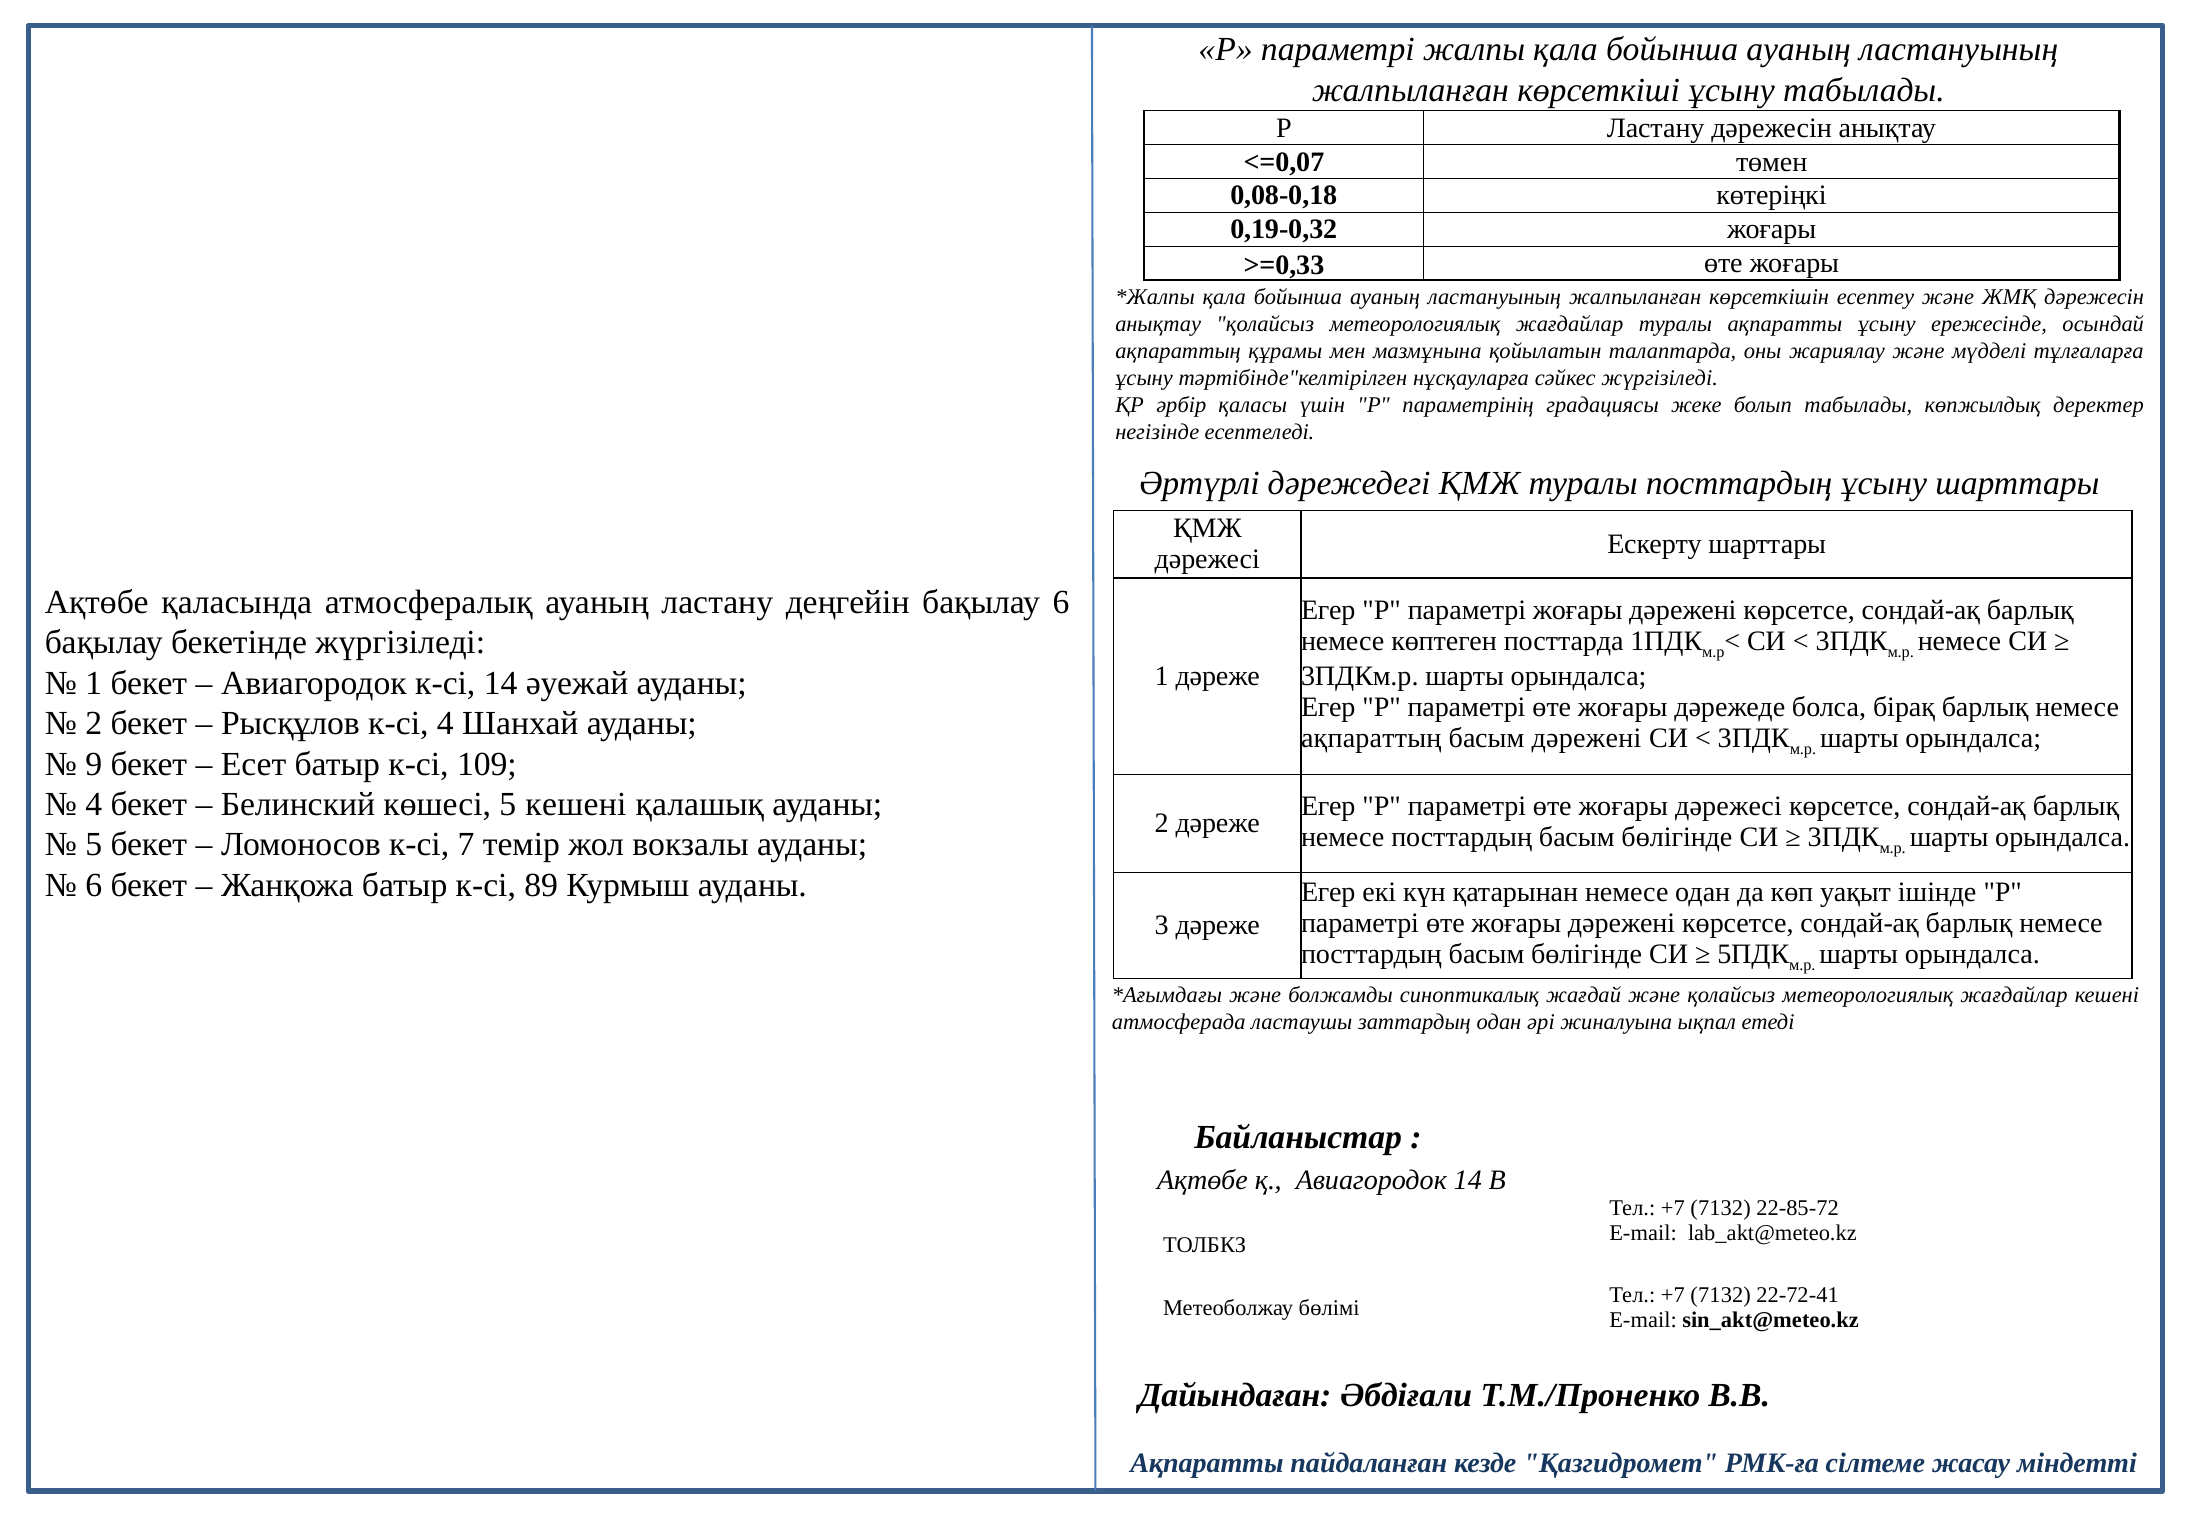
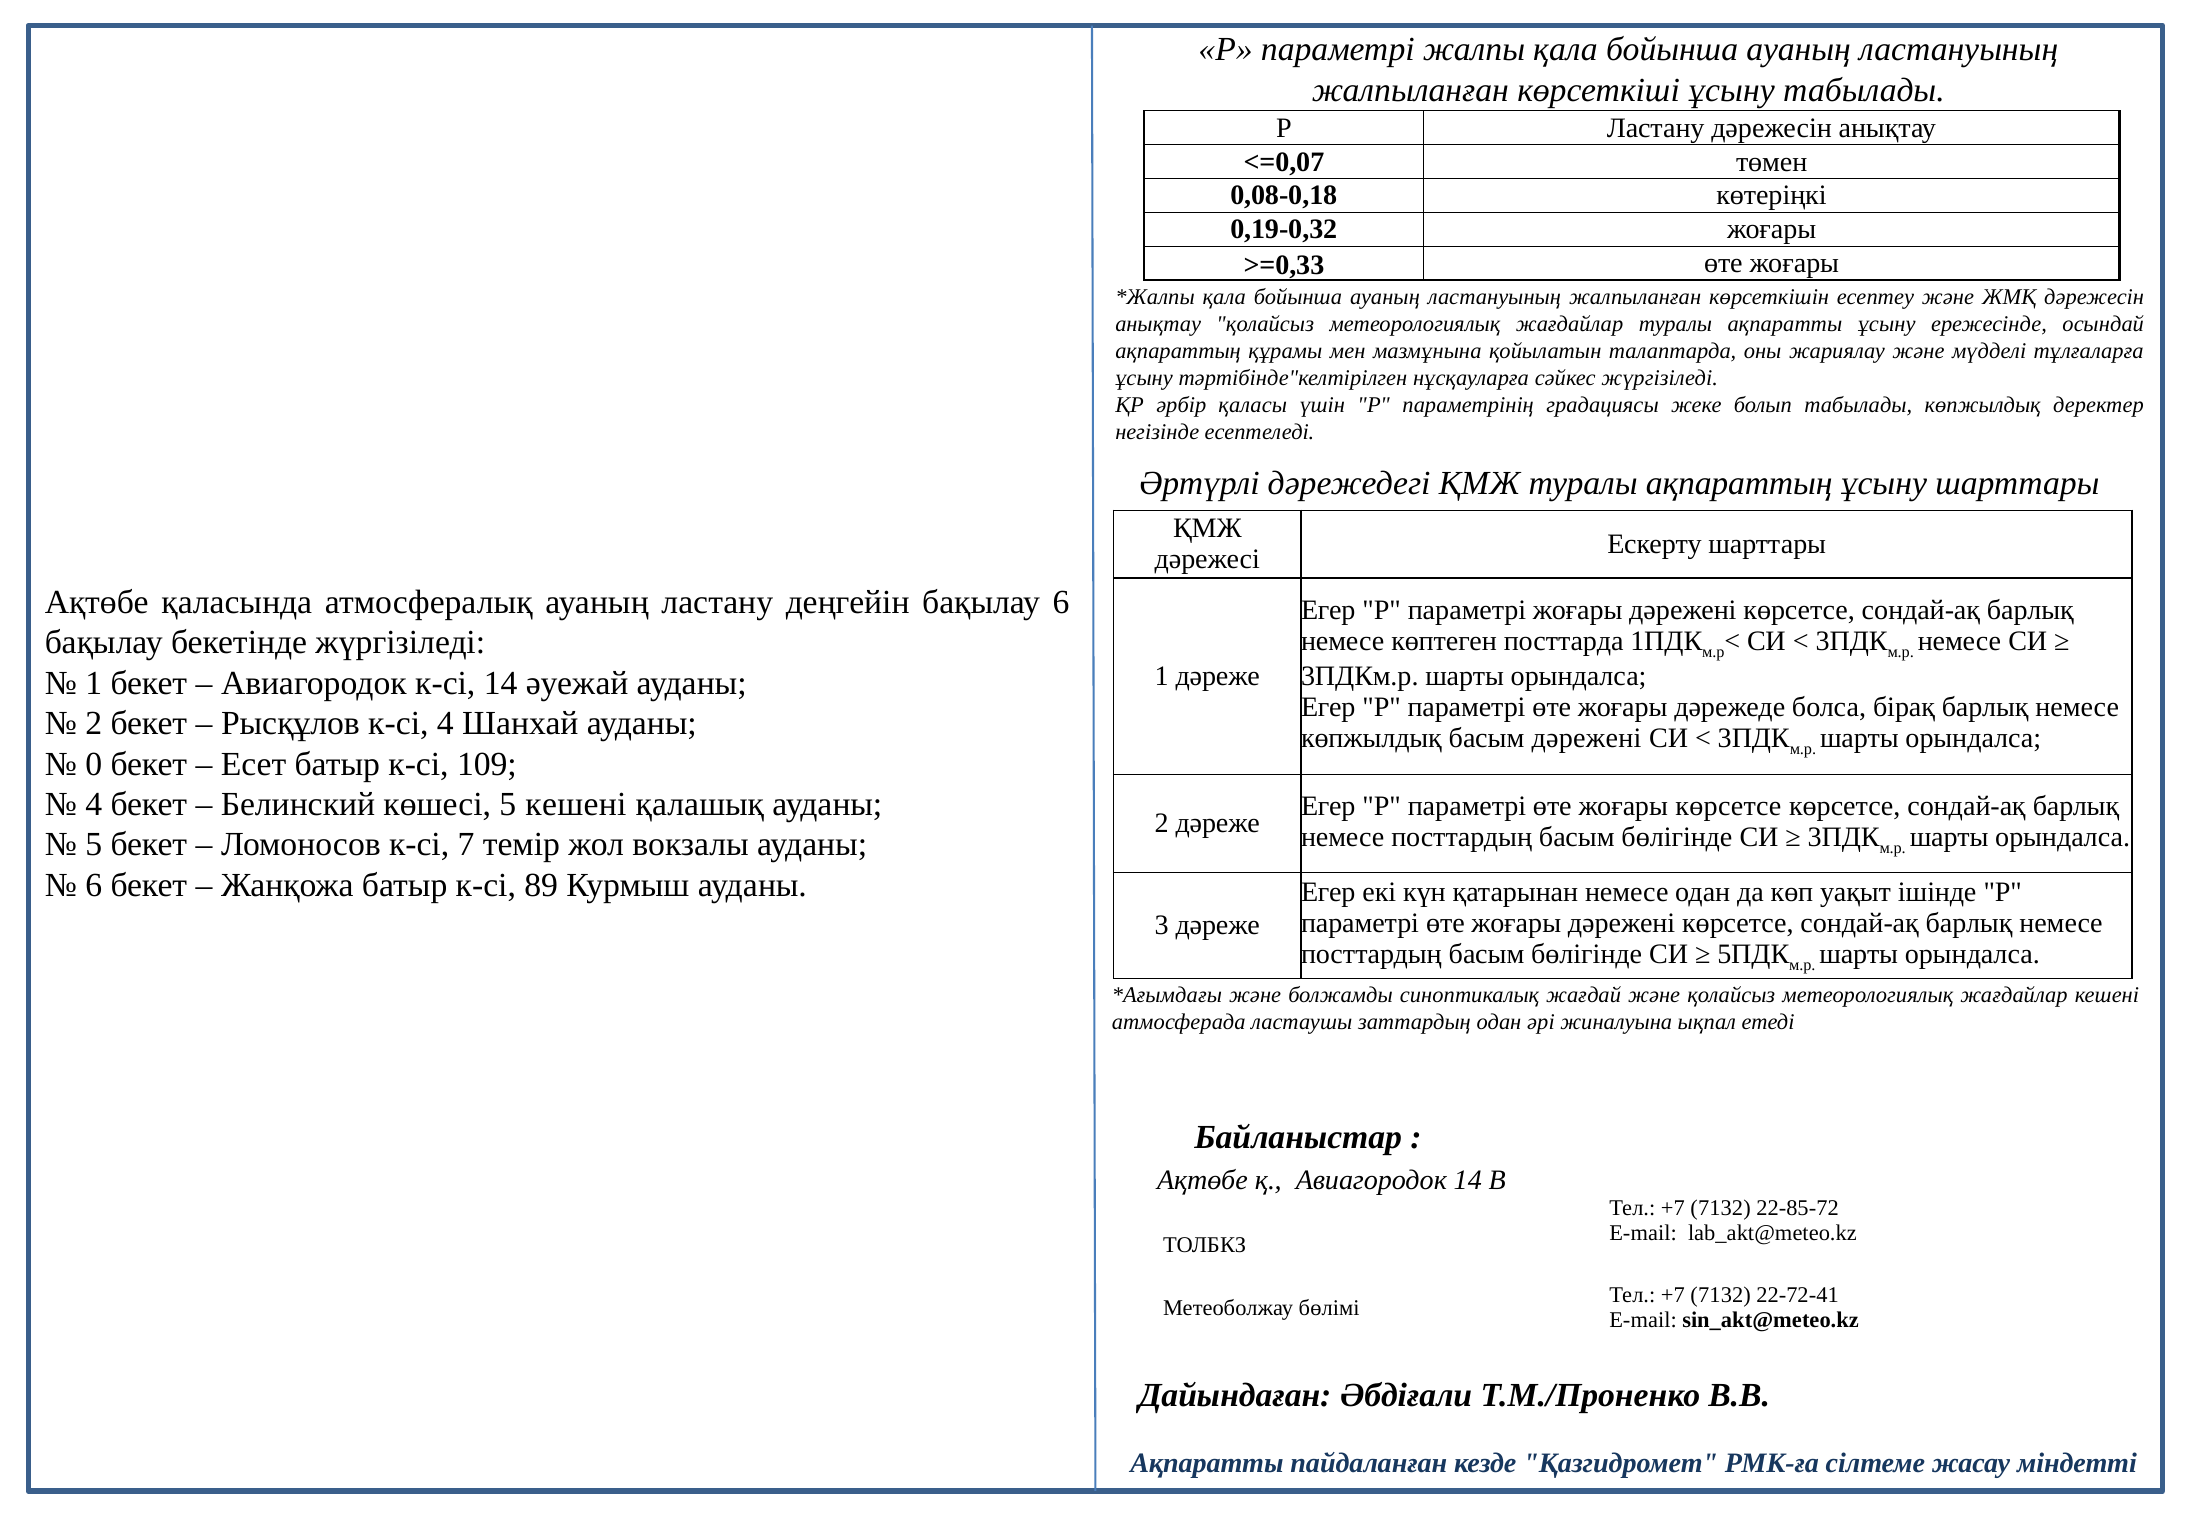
туралы посттардың: посттардың -> ақпараттың
ақпараттың at (1371, 738): ақпараттың -> көпжылдық
9: 9 -> 0
жоғары дәрежесі: дәрежесі -> көрсетсе
